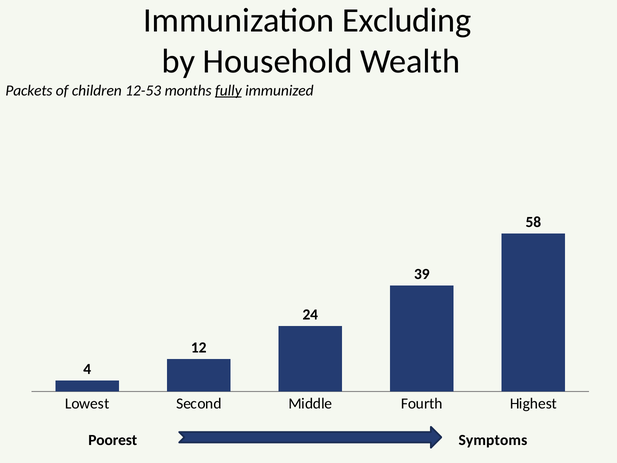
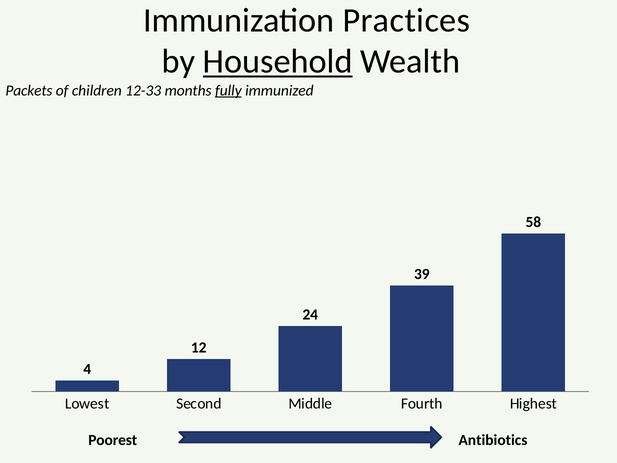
Excluding: Excluding -> Practices
Household underline: none -> present
12-53: 12-53 -> 12-33
Symptoms: Symptoms -> Antibiotics
